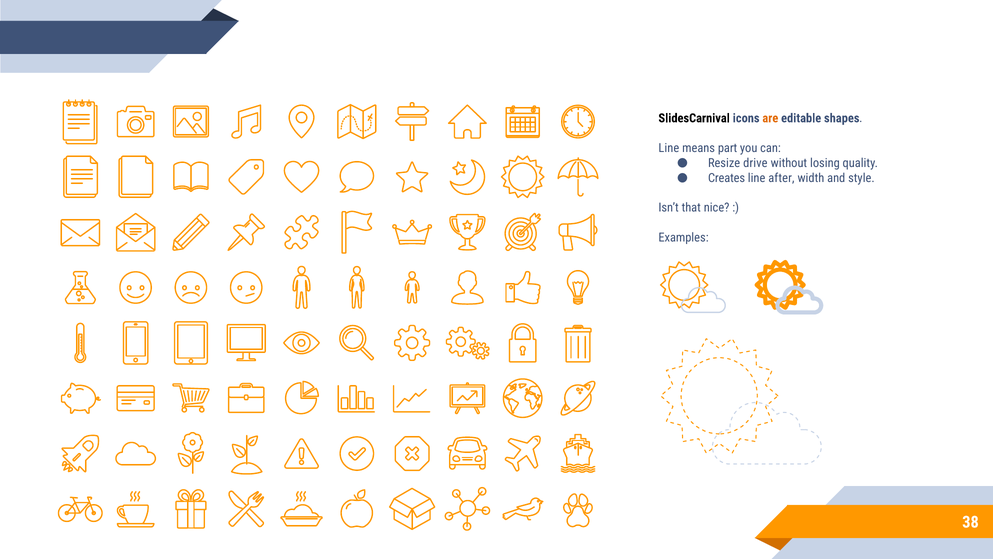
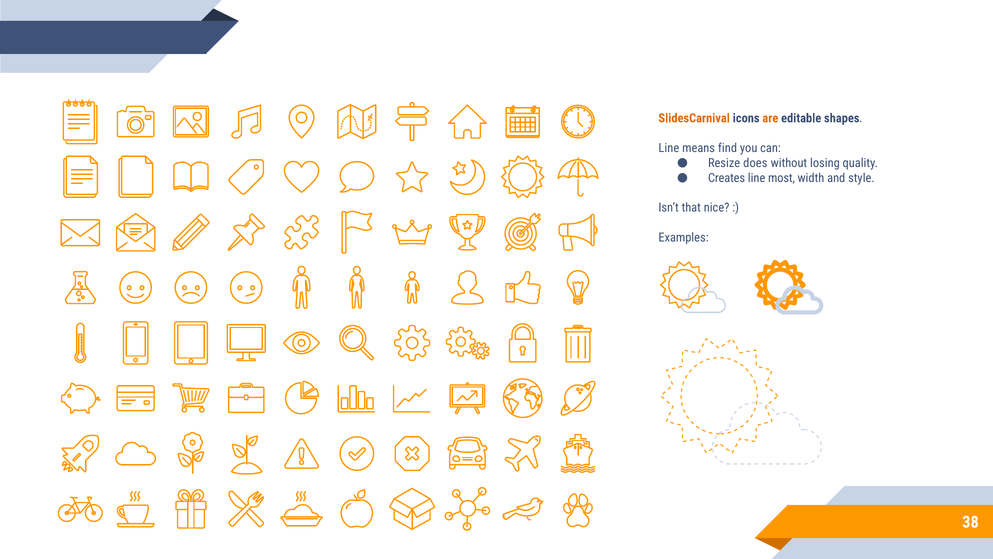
SlidesCarnival colour: black -> orange
part: part -> find
drive: drive -> does
after: after -> most
